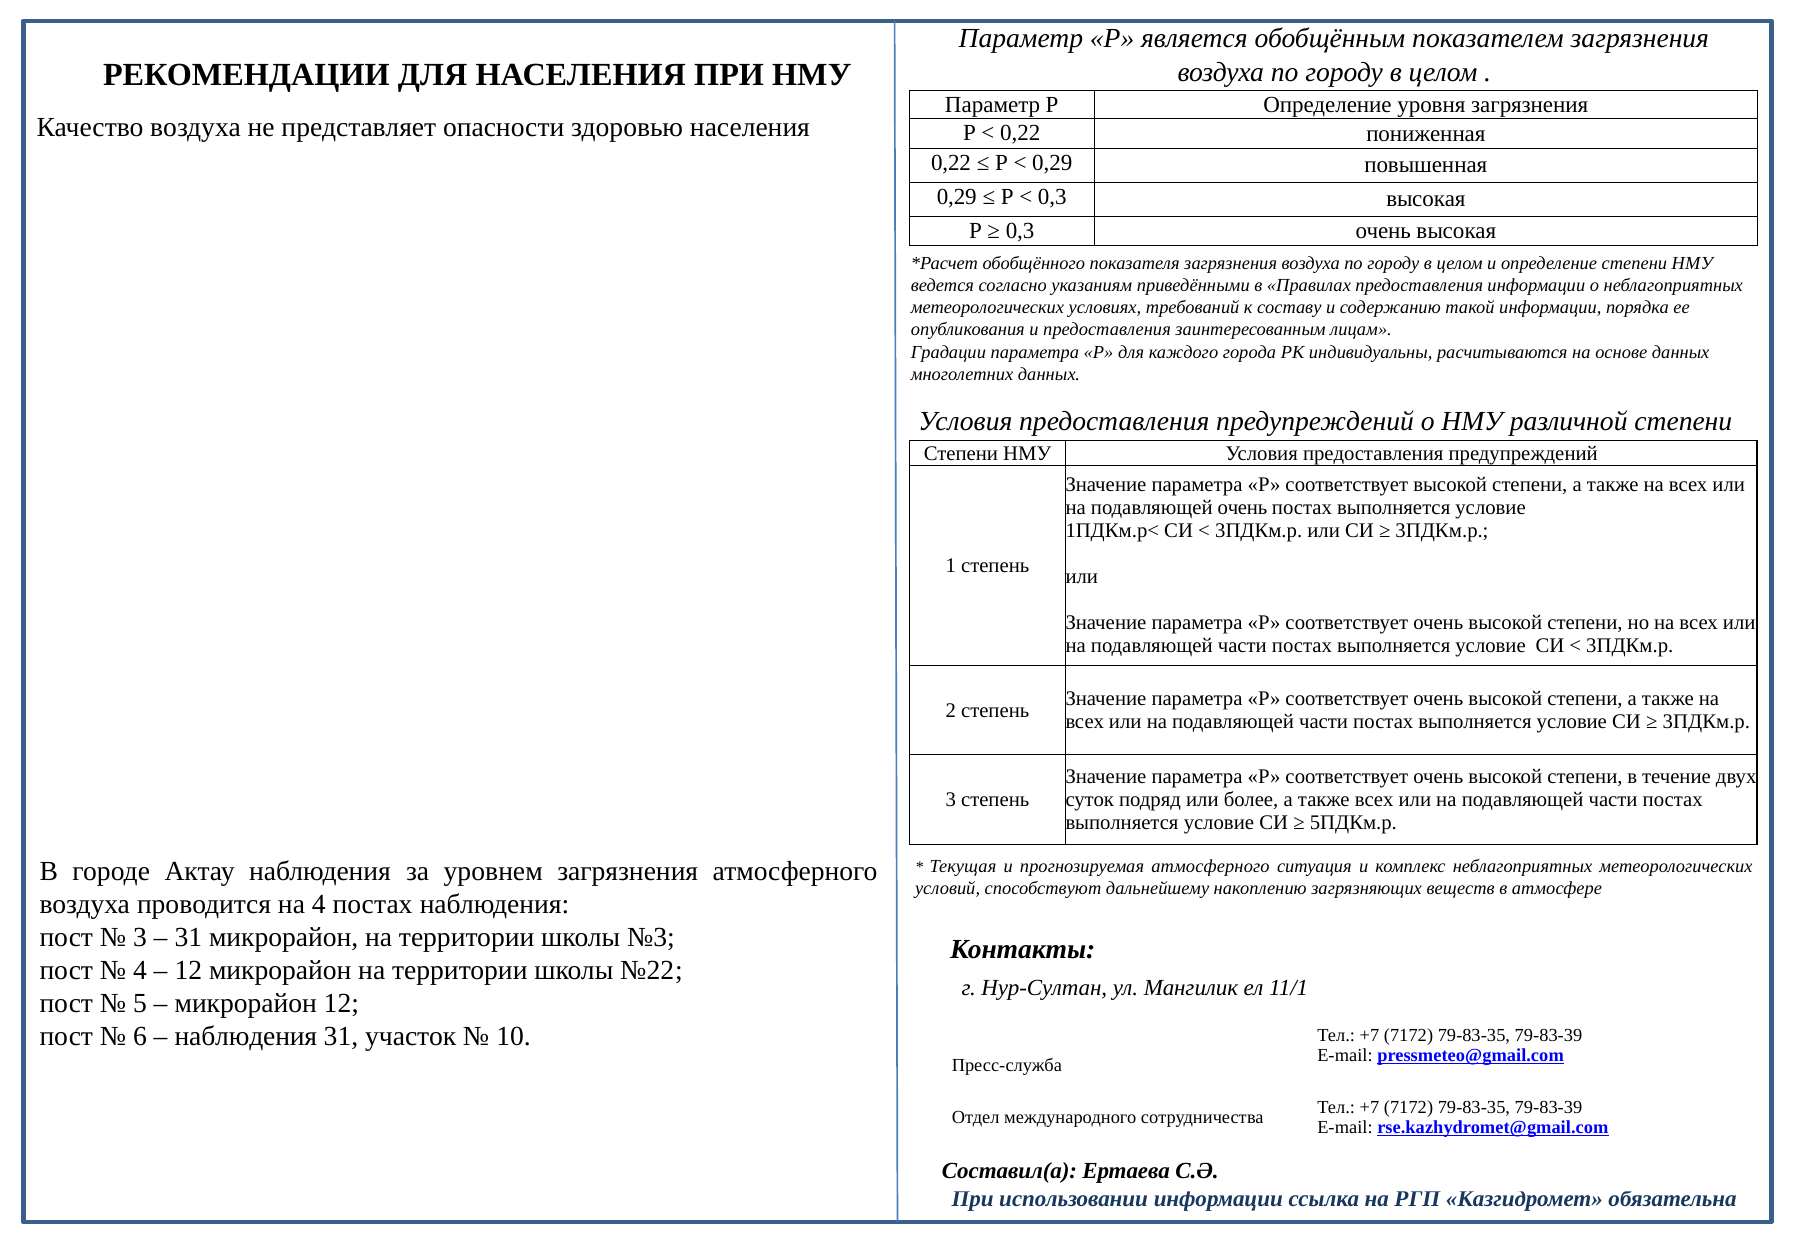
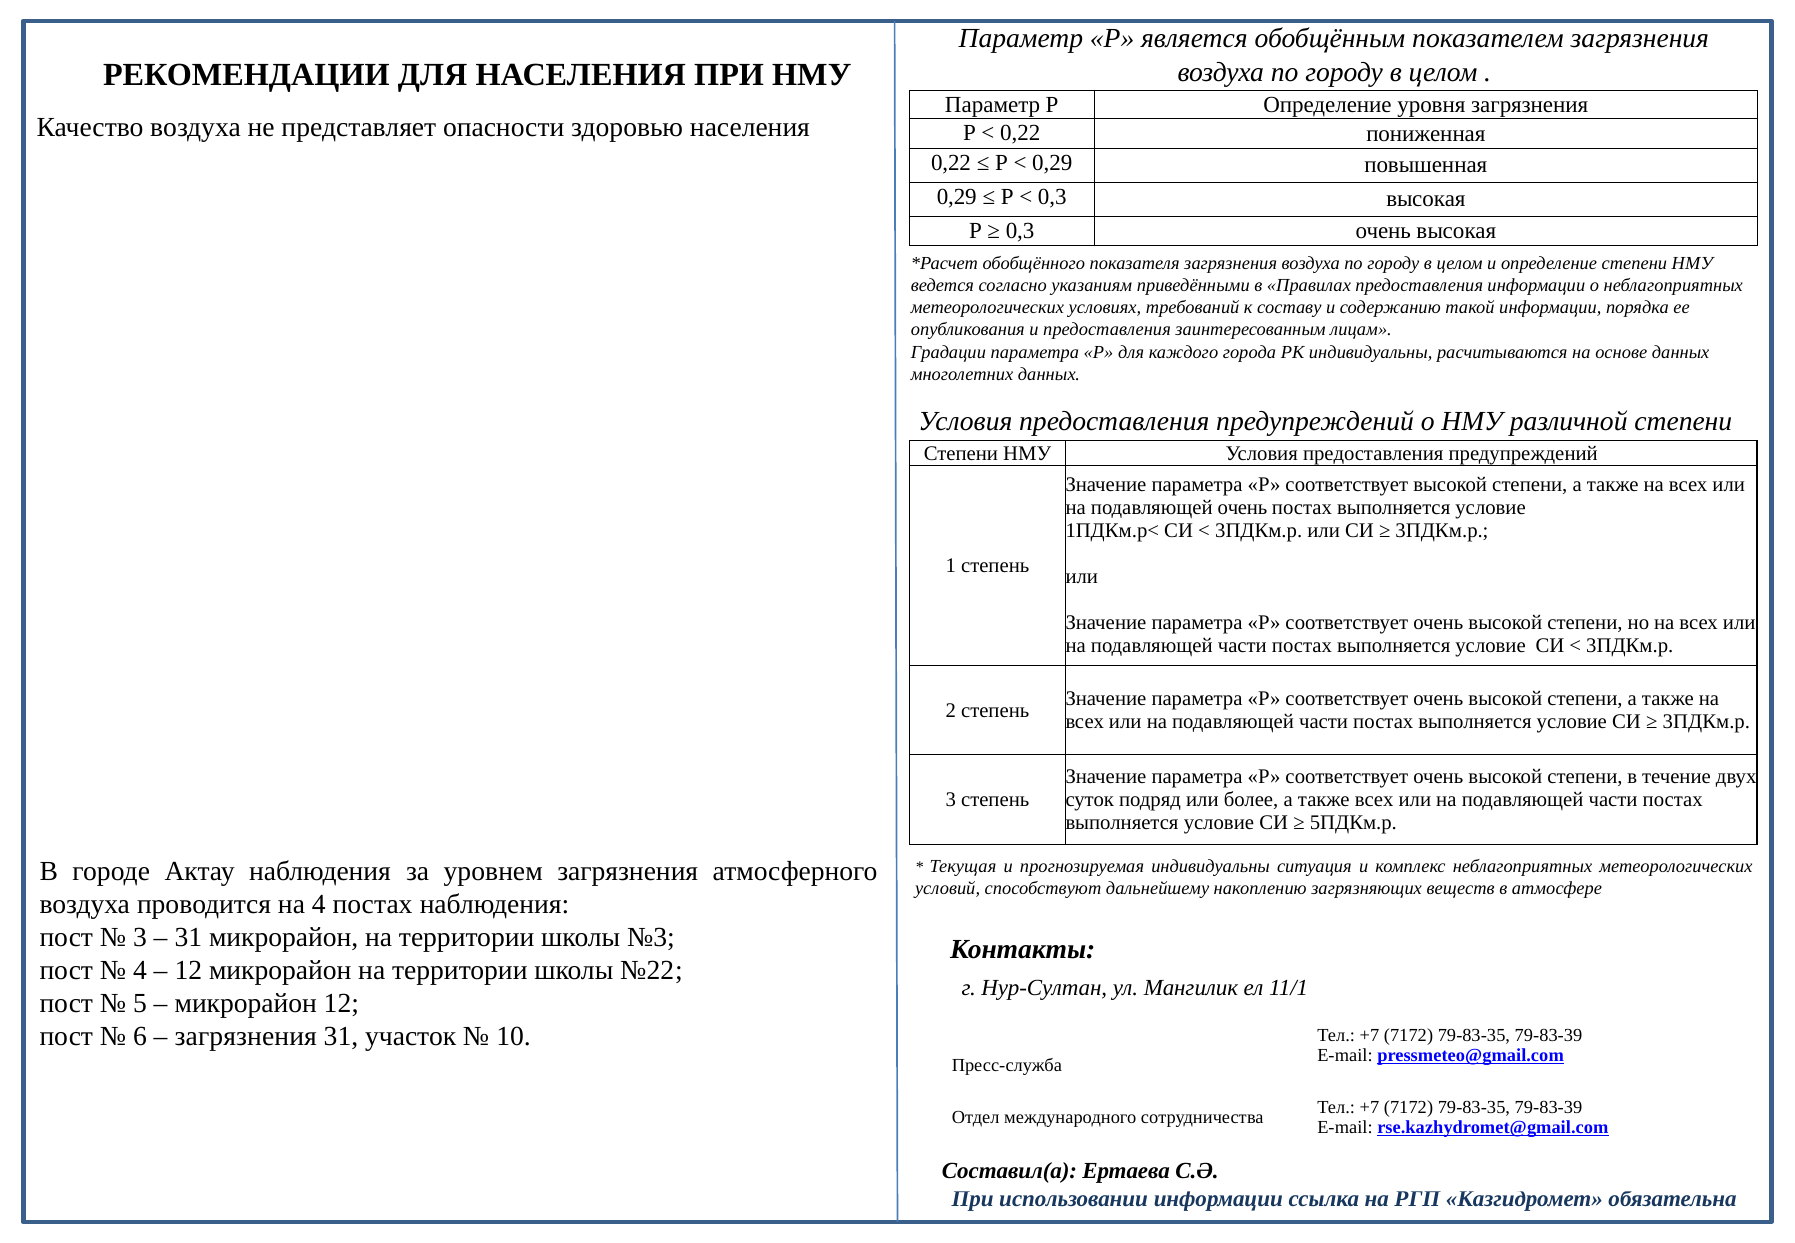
прогнозируемая атмосферного: атмосферного -> индивидуальны
наблюдения at (246, 1037): наблюдения -> загрязнения
